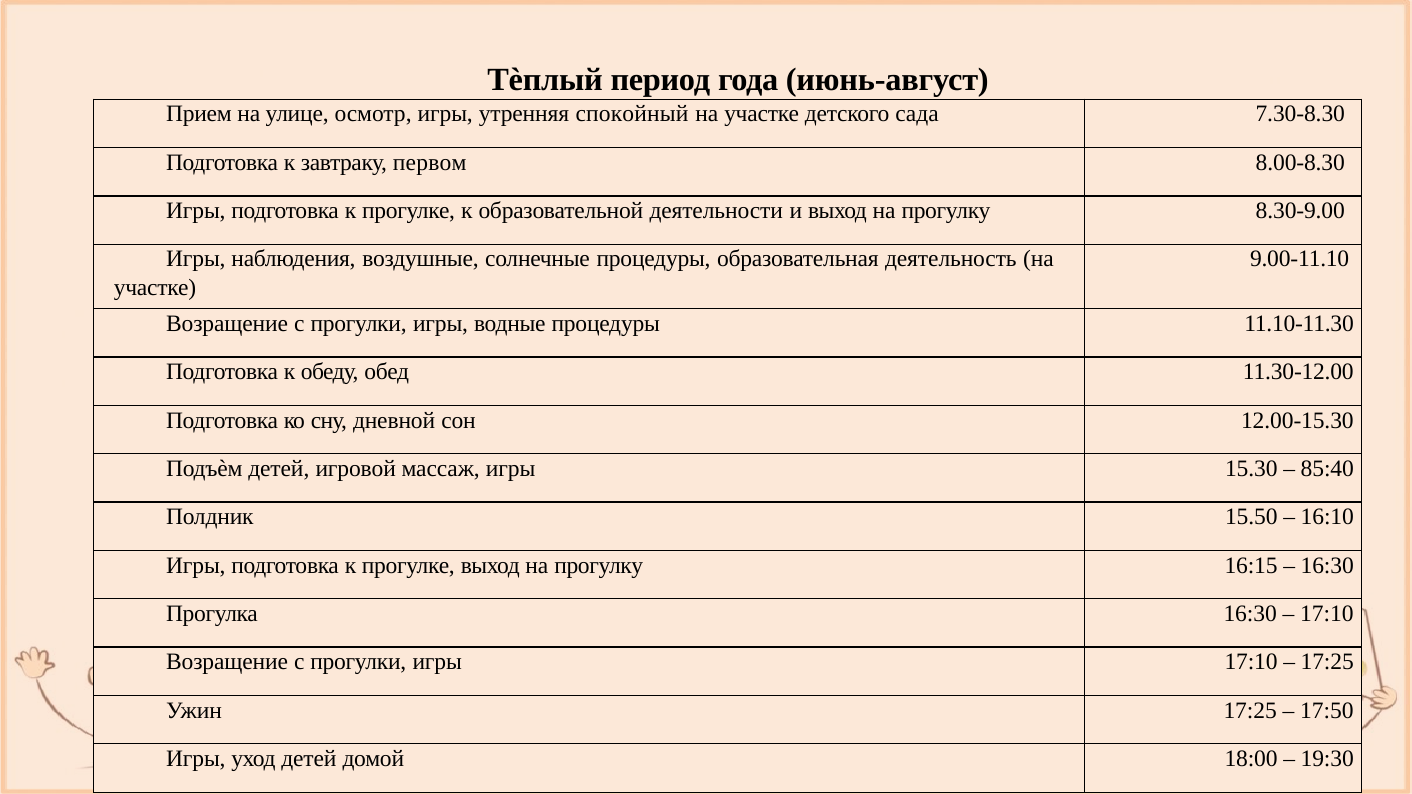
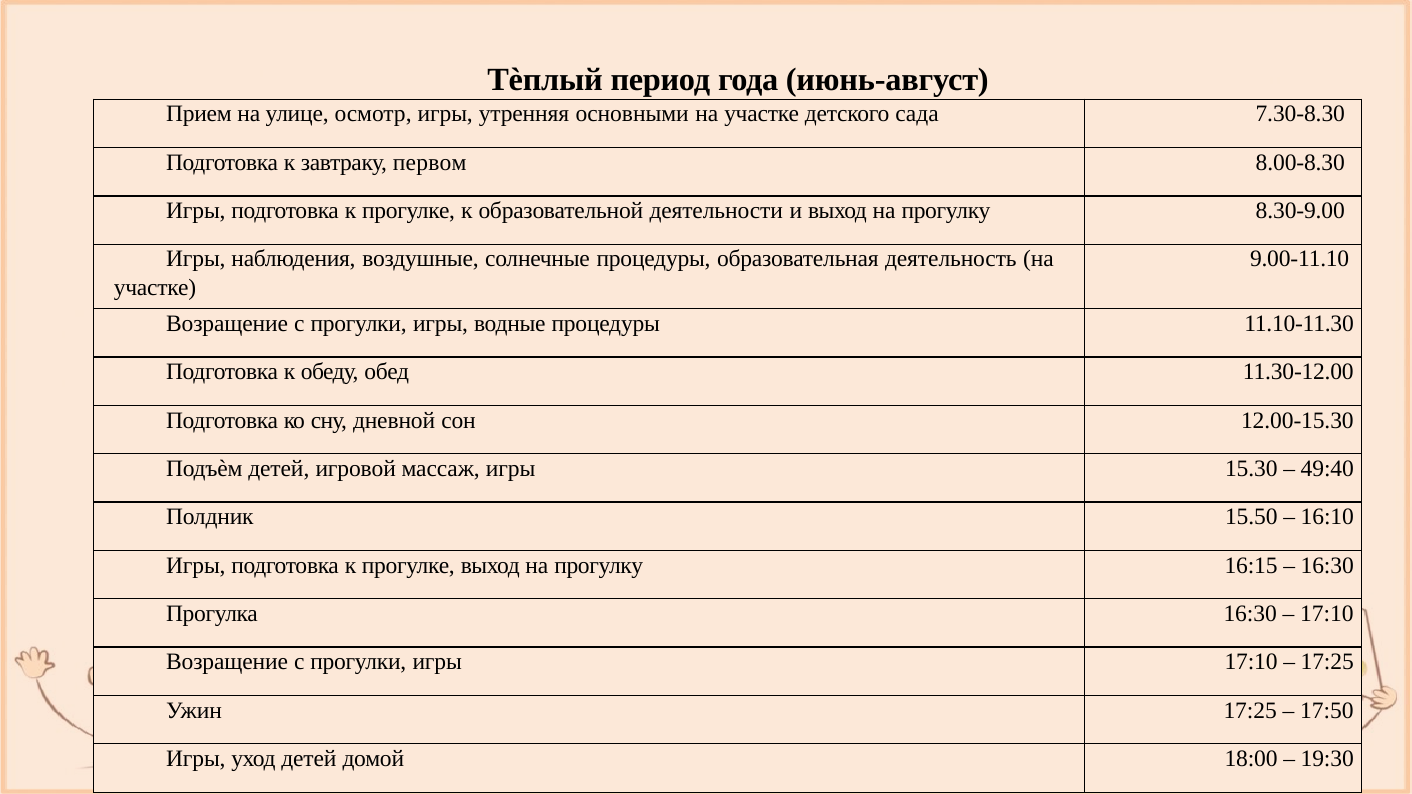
спокойный: спокойный -> основными
85:40: 85:40 -> 49:40
